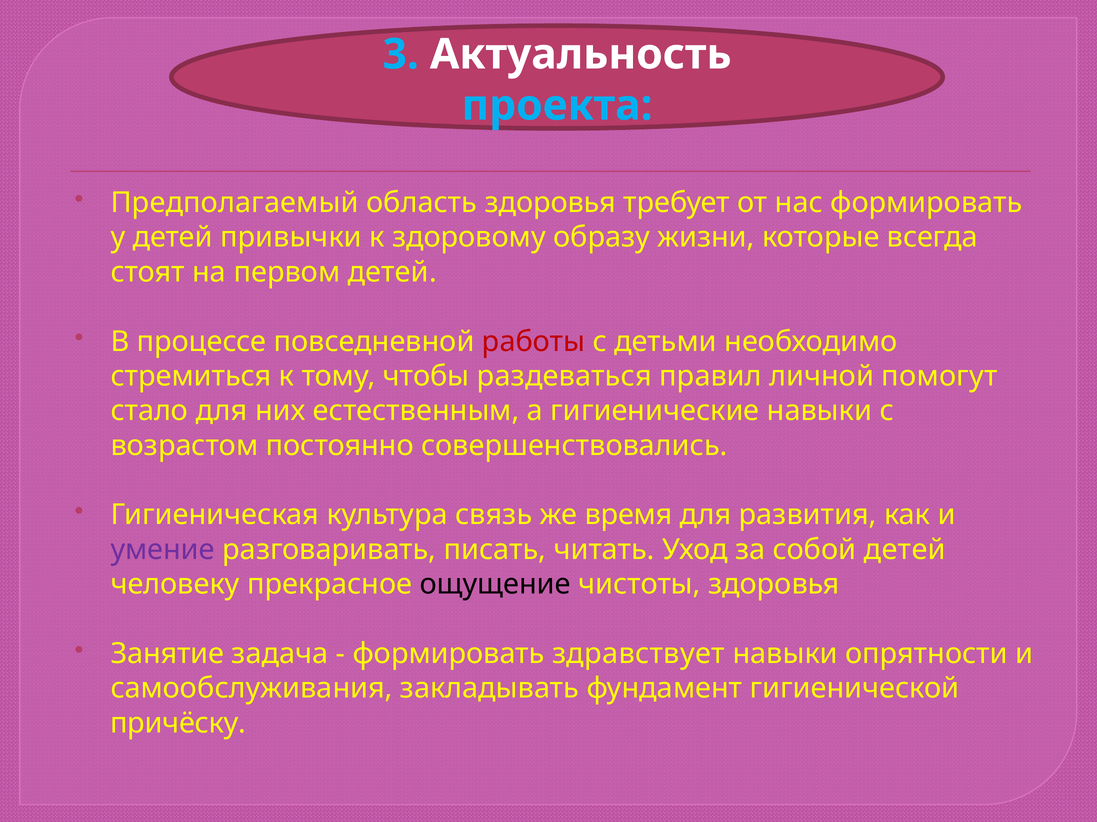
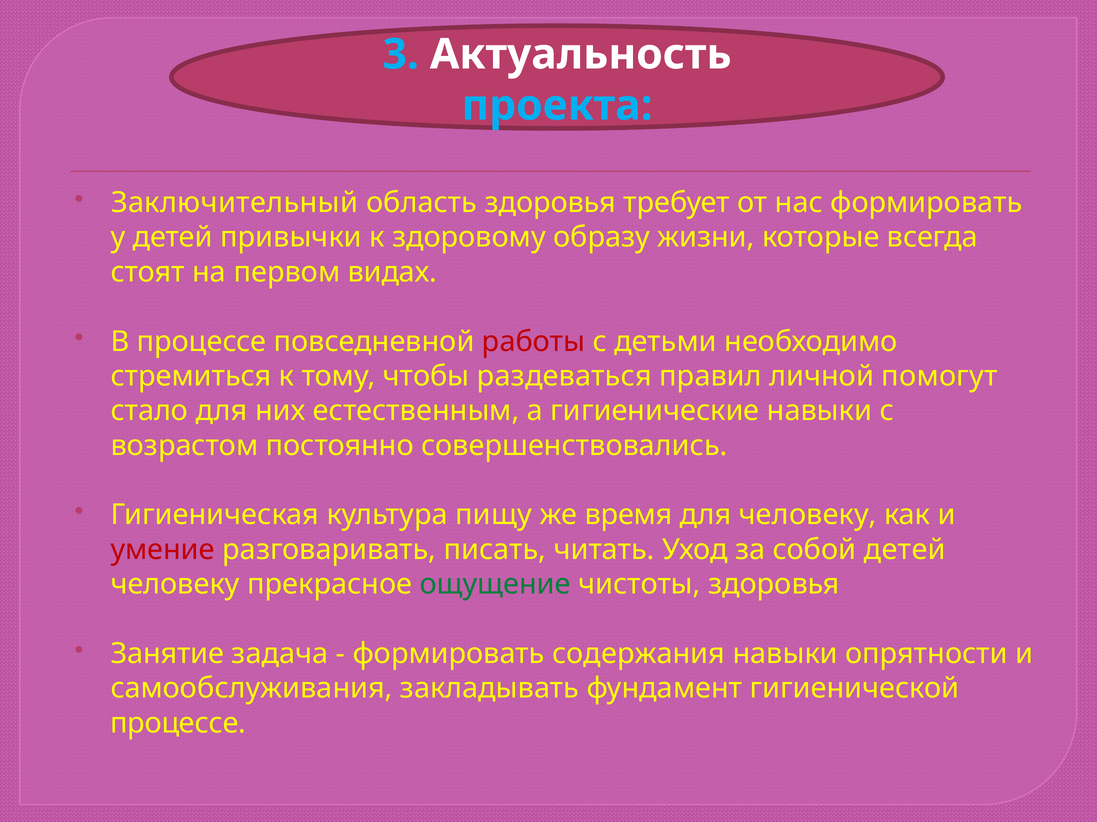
Предполагаемый: Предполагаемый -> Заключительный
первом детей: детей -> видах
связь: связь -> пищу
для развития: развития -> человеку
умение colour: purple -> red
ощущение colour: black -> green
здравствует: здравствует -> содержания
причёску at (178, 724): причёску -> процессе
